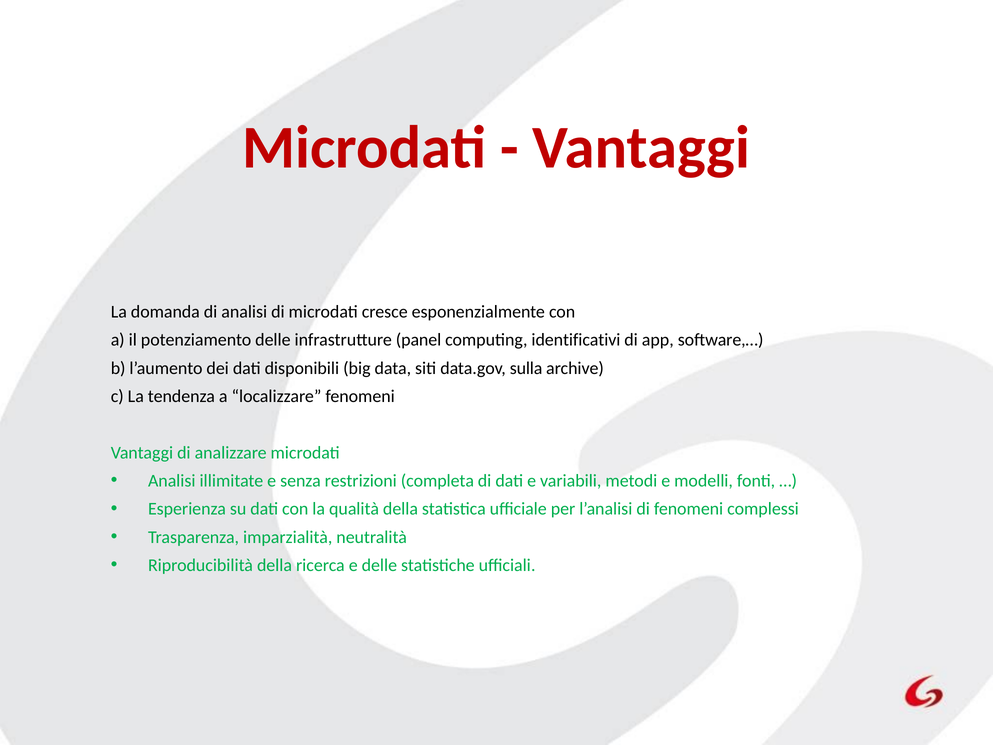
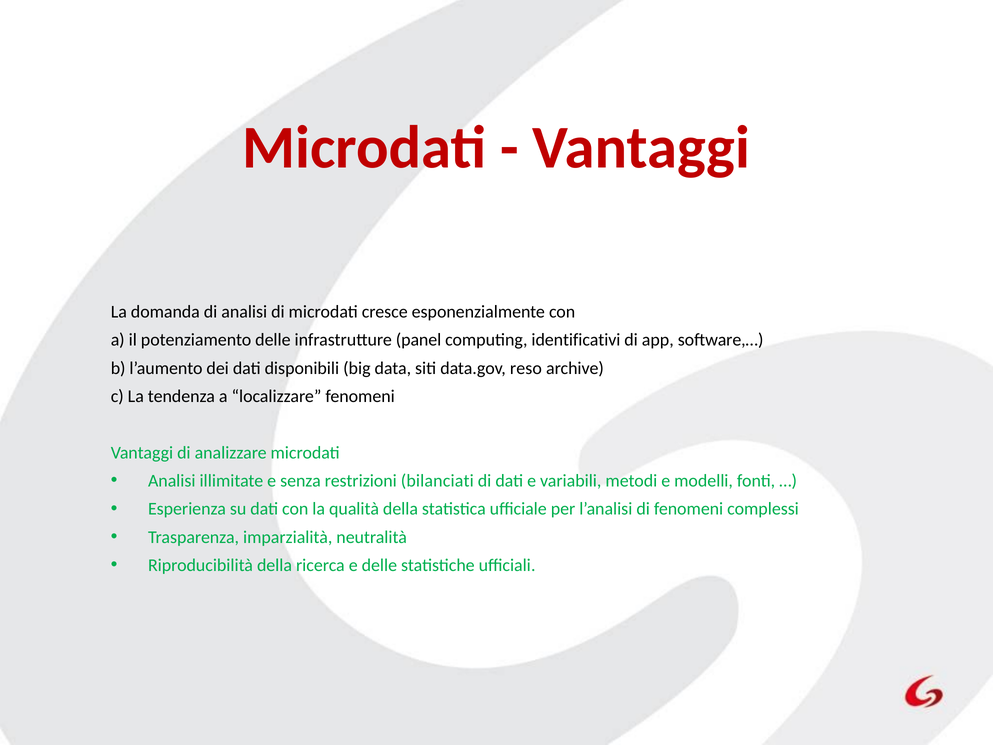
sulla: sulla -> reso
completa: completa -> bilanciati
